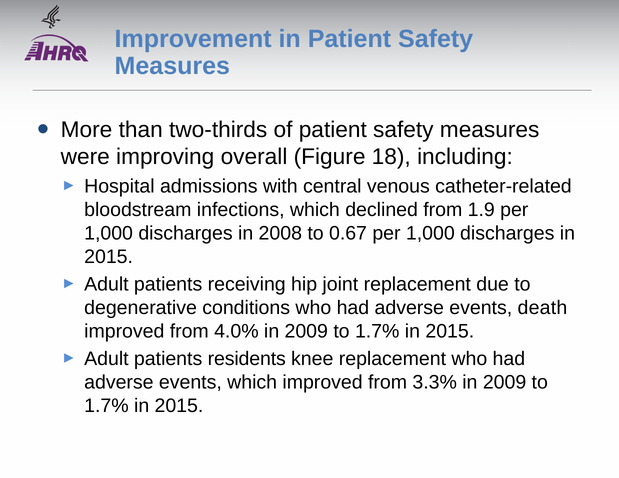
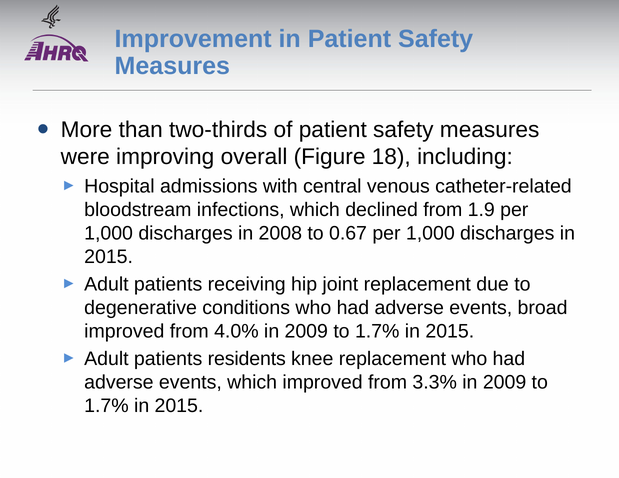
death: death -> broad
